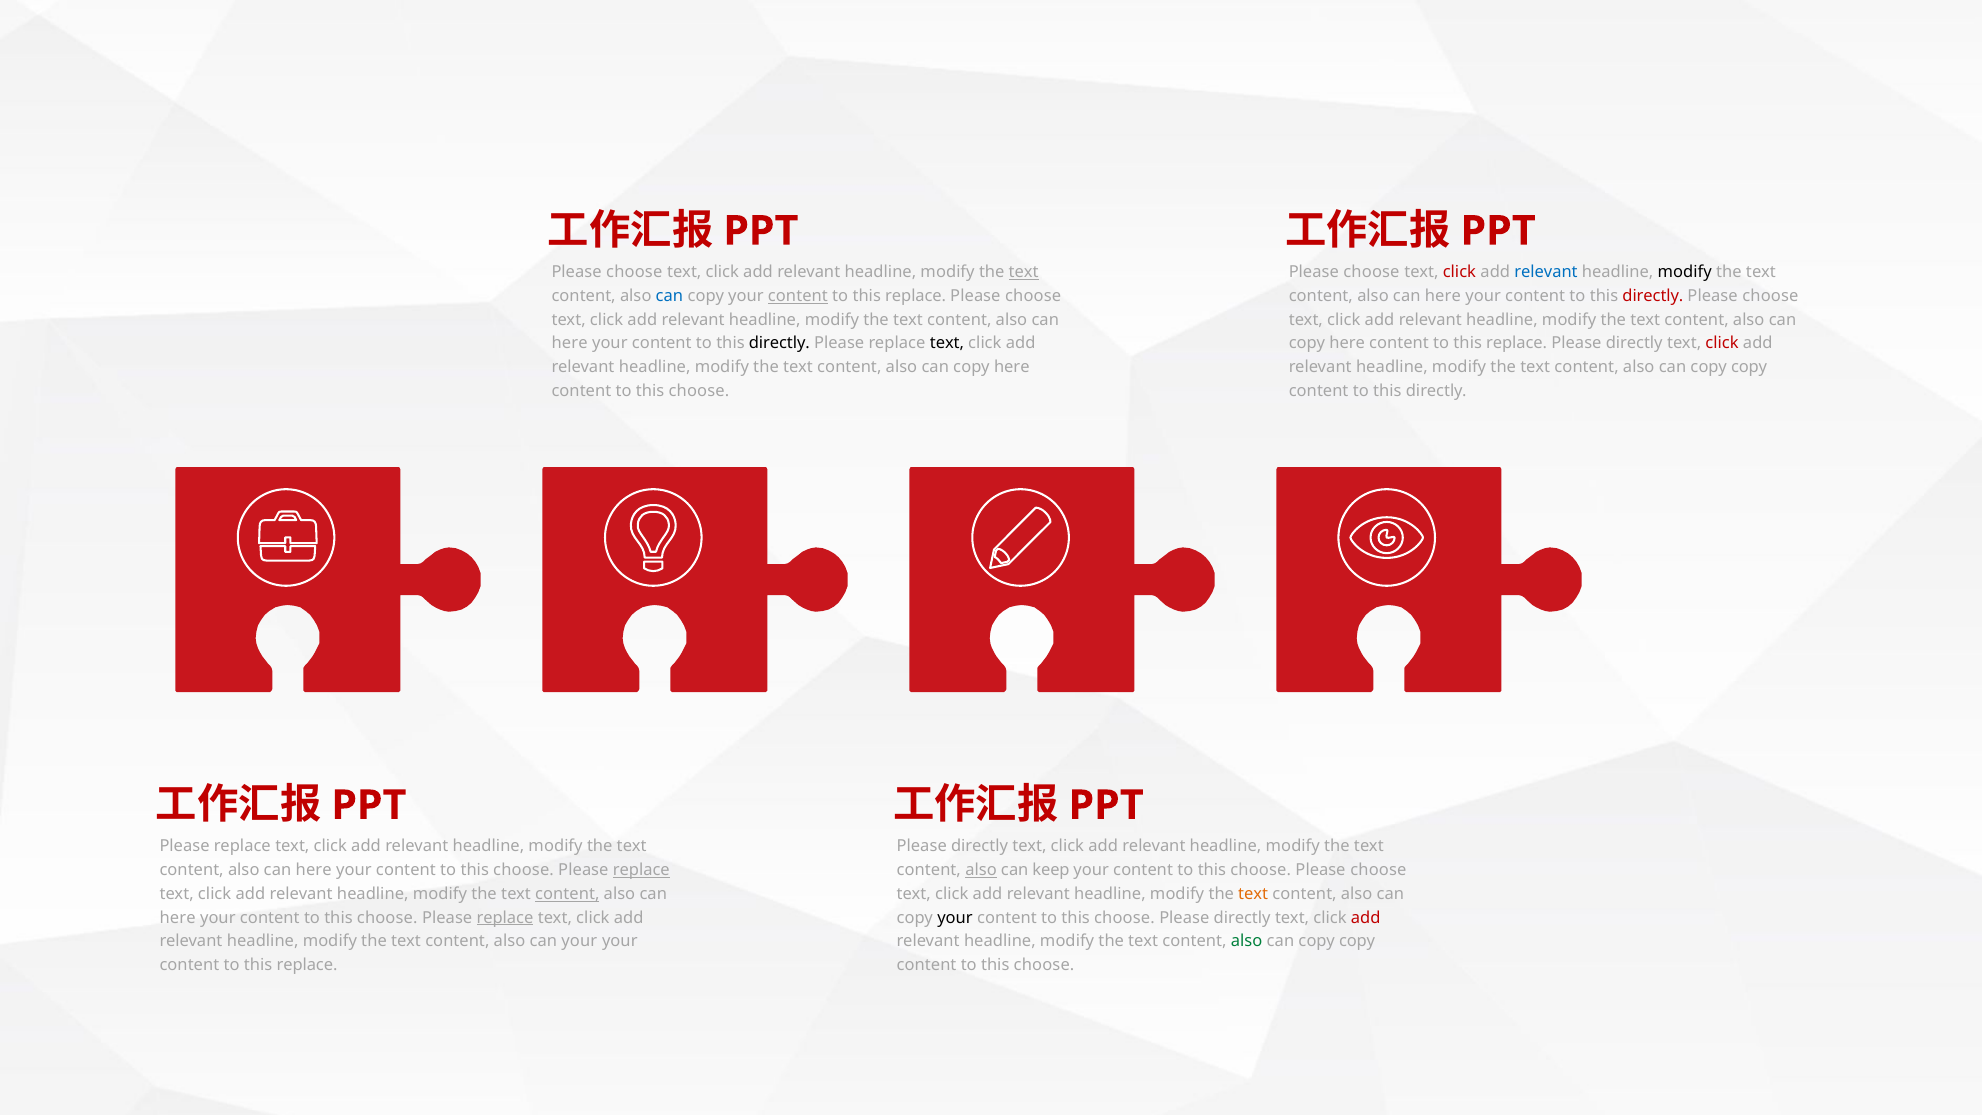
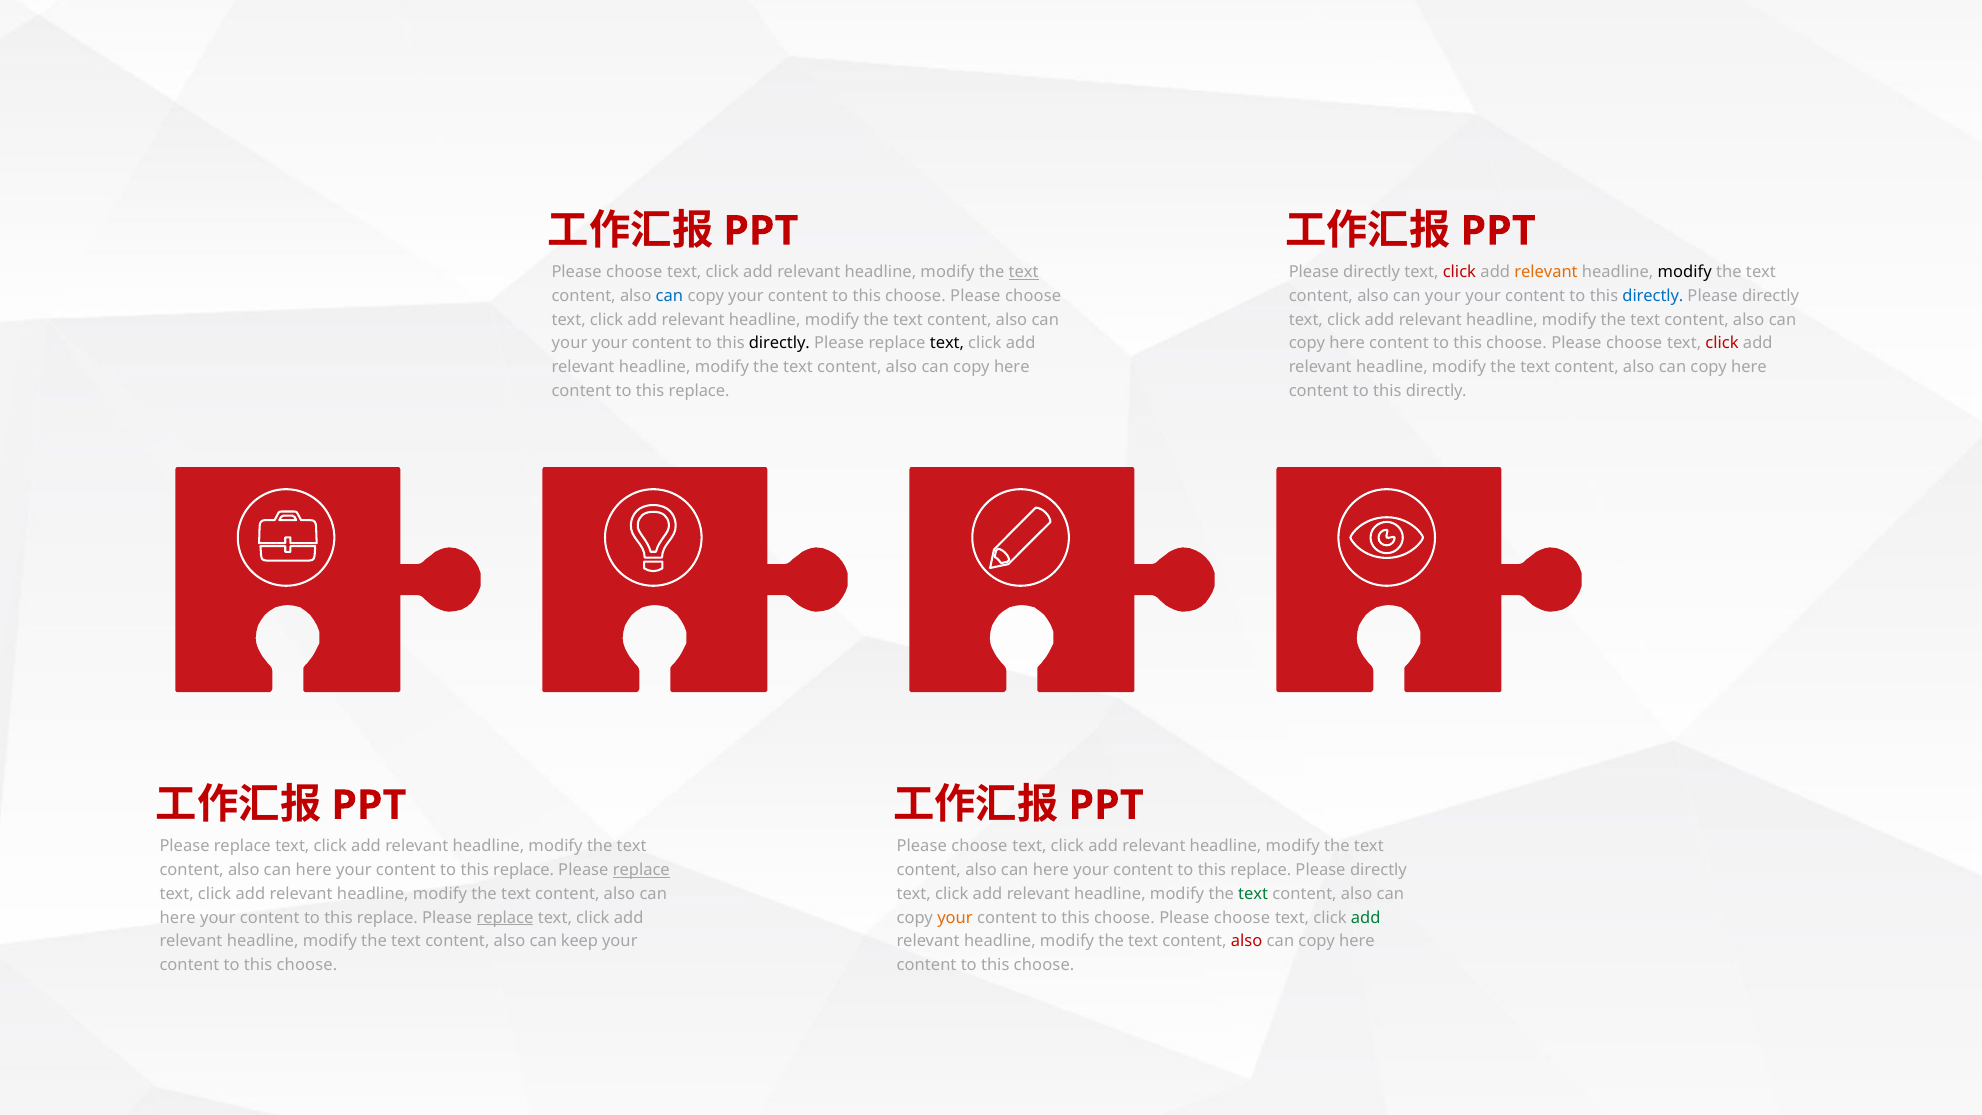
choose at (1371, 272): choose -> directly
relevant at (1546, 272) colour: blue -> orange
content at (798, 296) underline: present -> none
replace at (916, 296): replace -> choose
here at (1443, 296): here -> your
directly at (1653, 296) colour: red -> blue
choose at (1770, 296): choose -> directly
here at (570, 343): here -> your
replace at (1517, 343): replace -> choose
directly at (1634, 343): directly -> choose
copy at (1749, 367): copy -> here
choose at (699, 391): choose -> replace
directly at (980, 846): directly -> choose
choose at (524, 870): choose -> replace
also at (981, 870) underline: present -> none
keep at (1051, 870): keep -> here
choose at (1261, 870): choose -> replace
choose at (1378, 870): choose -> directly
content at (567, 894) underline: present -> none
text at (1253, 894) colour: orange -> green
choose at (387, 918): choose -> replace
your at (955, 918) colour: black -> orange
directly at (1242, 918): directly -> choose
add at (1366, 918) colour: red -> green
can your: your -> keep
also at (1247, 941) colour: green -> red
copy at (1357, 941): copy -> here
replace at (307, 965): replace -> choose
